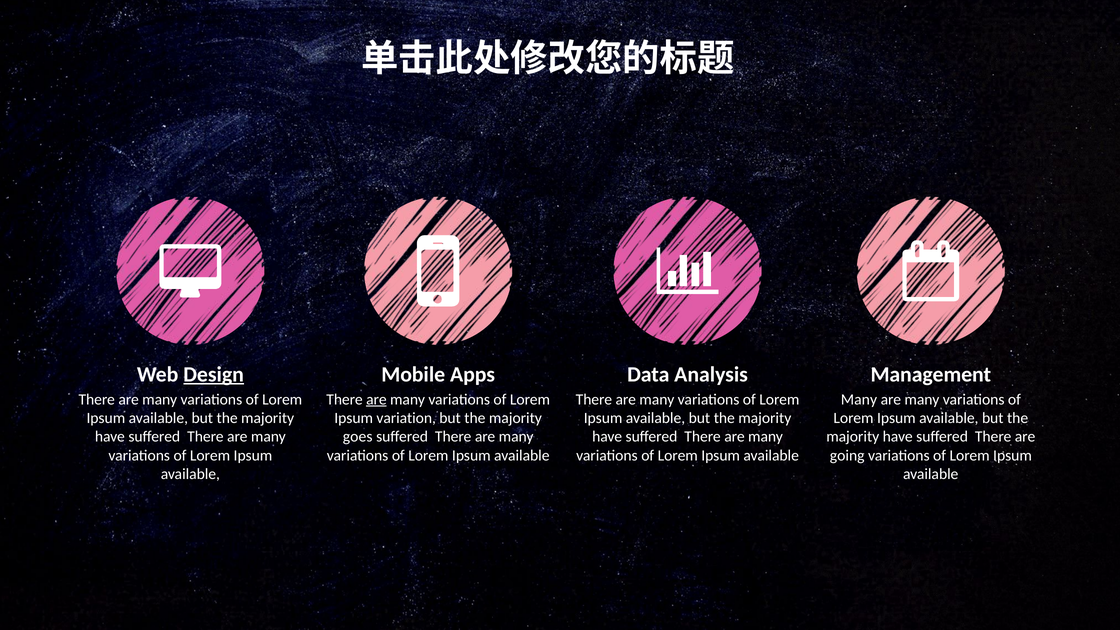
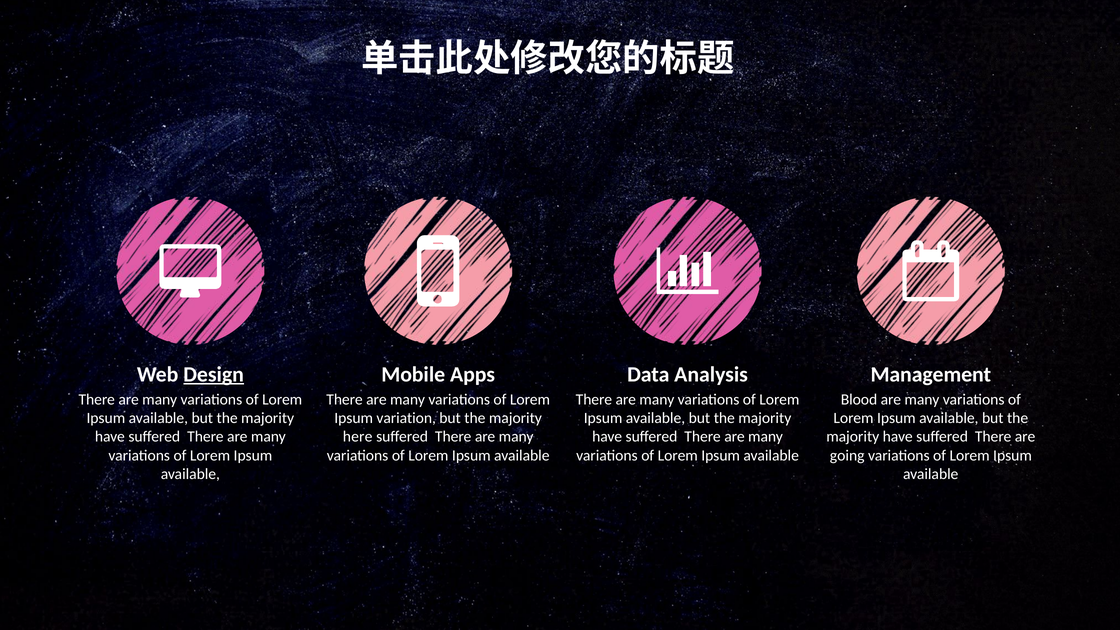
are at (376, 399) underline: present -> none
Many at (859, 399): Many -> Blood
goes: goes -> here
